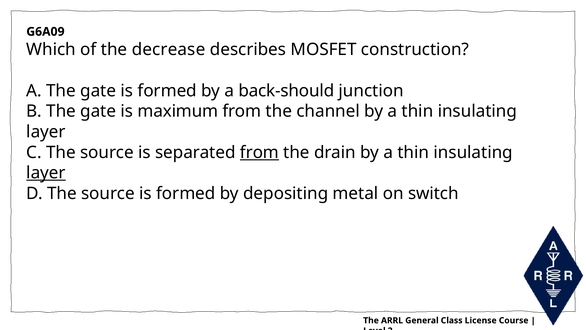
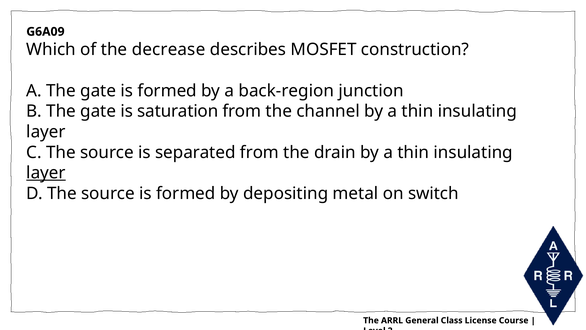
back-should: back-should -> back-region
maximum: maximum -> saturation
from at (259, 152) underline: present -> none
